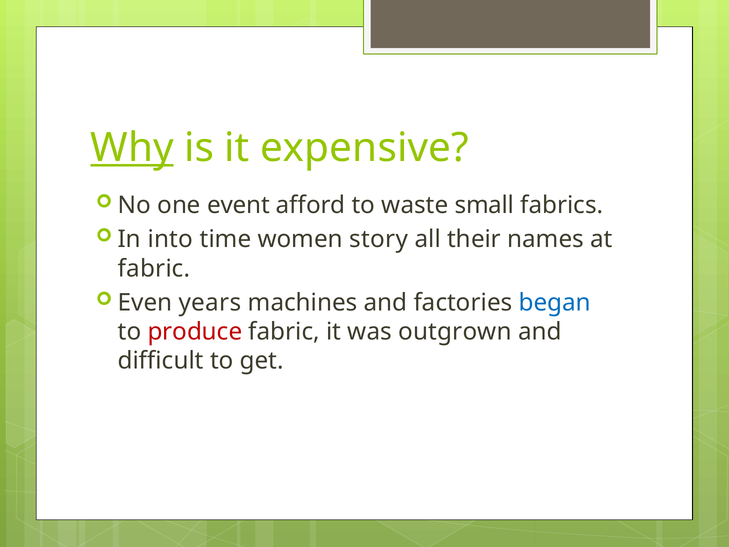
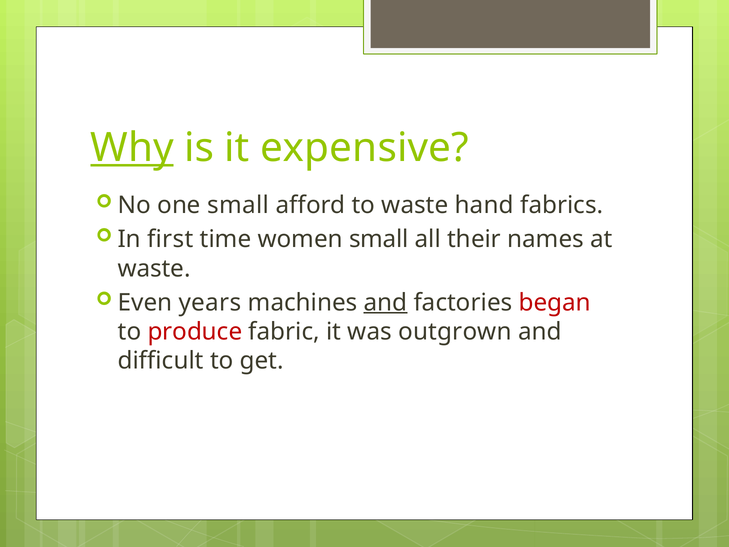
one event: event -> small
small: small -> hand
into: into -> first
women story: story -> small
fabric at (154, 268): fabric -> waste
and at (385, 302) underline: none -> present
began colour: blue -> red
